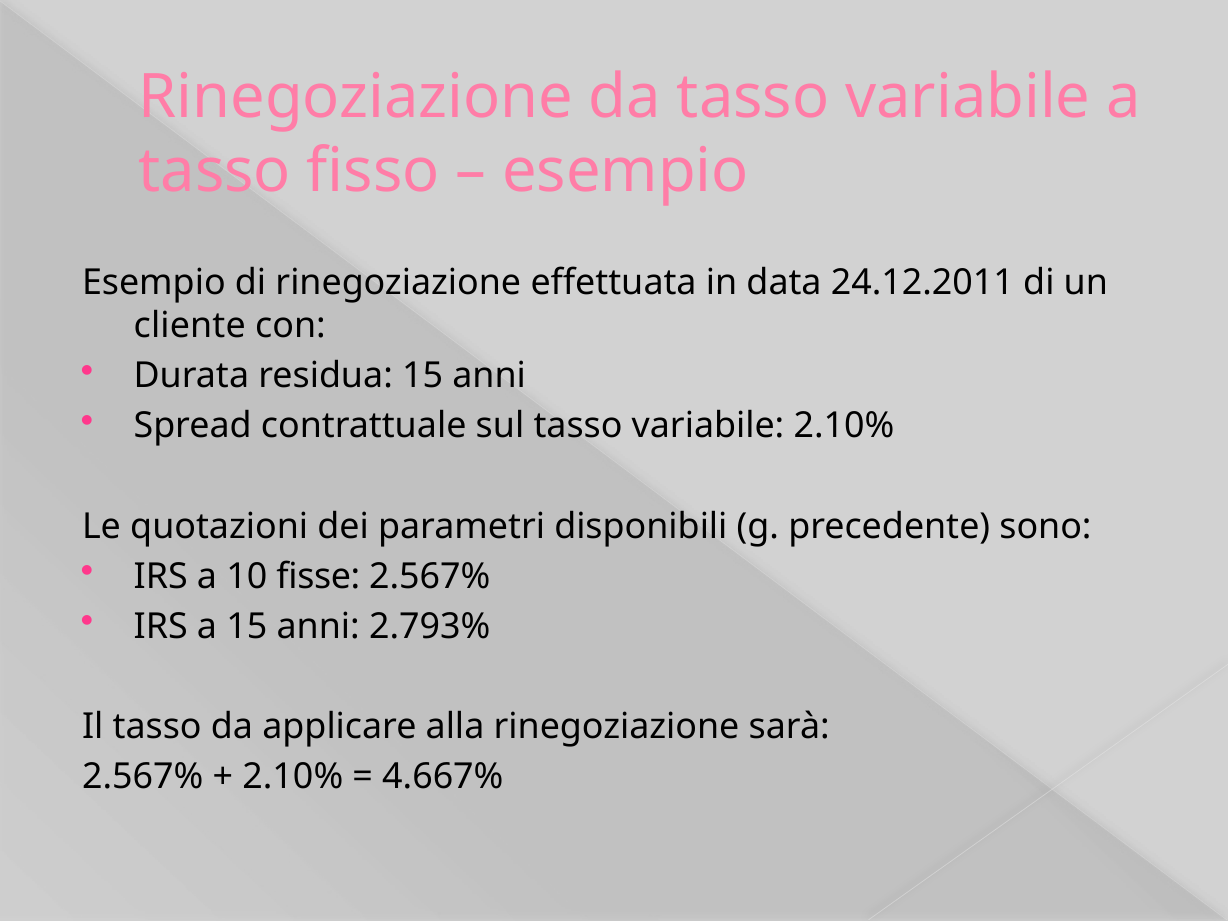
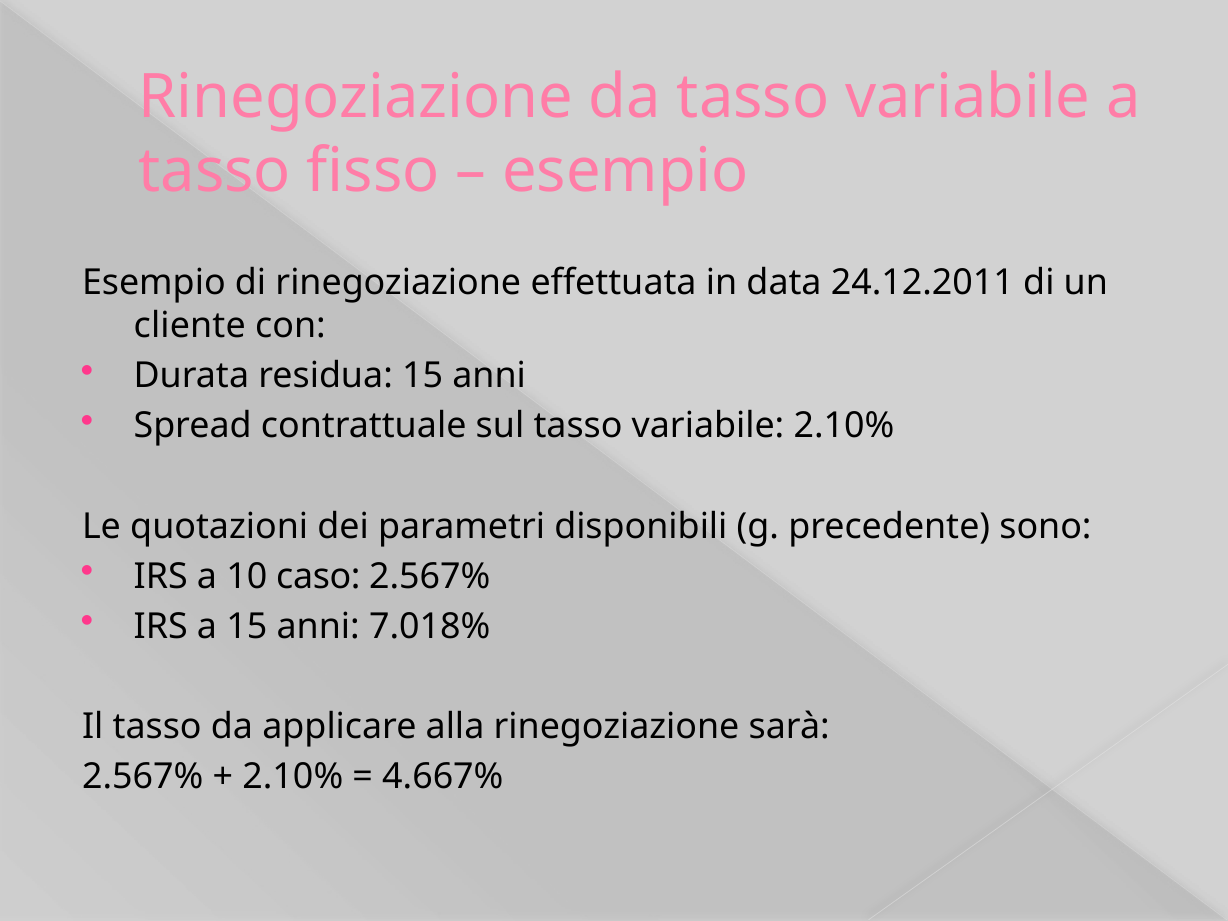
fisse: fisse -> caso
2.793%: 2.793% -> 7.018%
